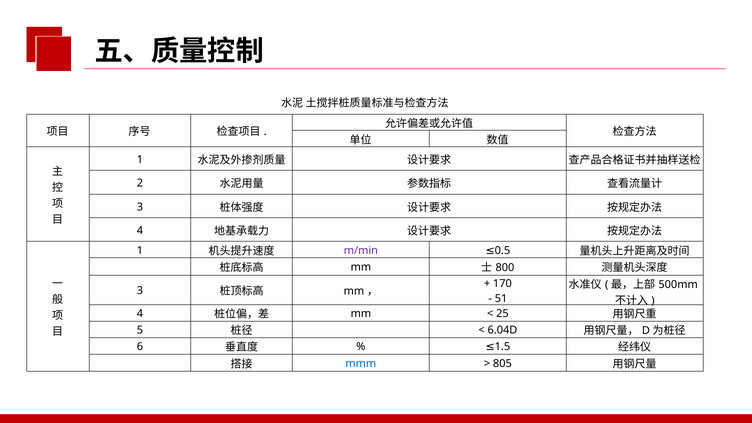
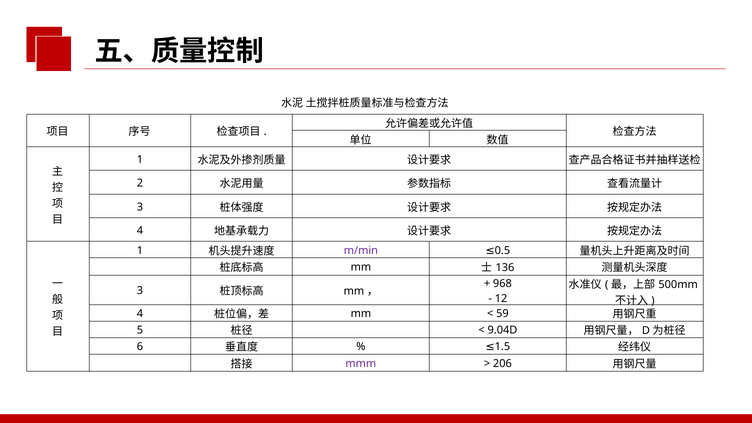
800: 800 -> 136
170: 170 -> 968
51: 51 -> 12
25: 25 -> 59
6.04D: 6.04D -> 9.04D
mmm colour: blue -> purple
805: 805 -> 206
